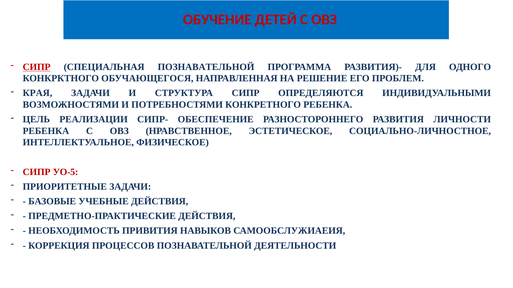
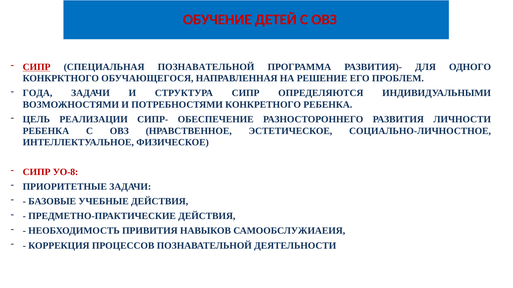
КРАЯ: КРАЯ -> ГОДА
УО-5: УО-5 -> УО-8
